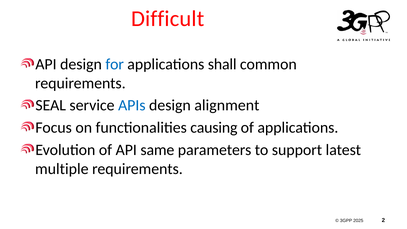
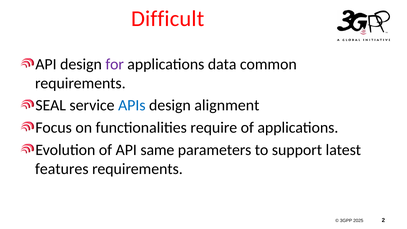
for colour: blue -> purple
shall: shall -> data
causing: causing -> require
multiple: multiple -> features
